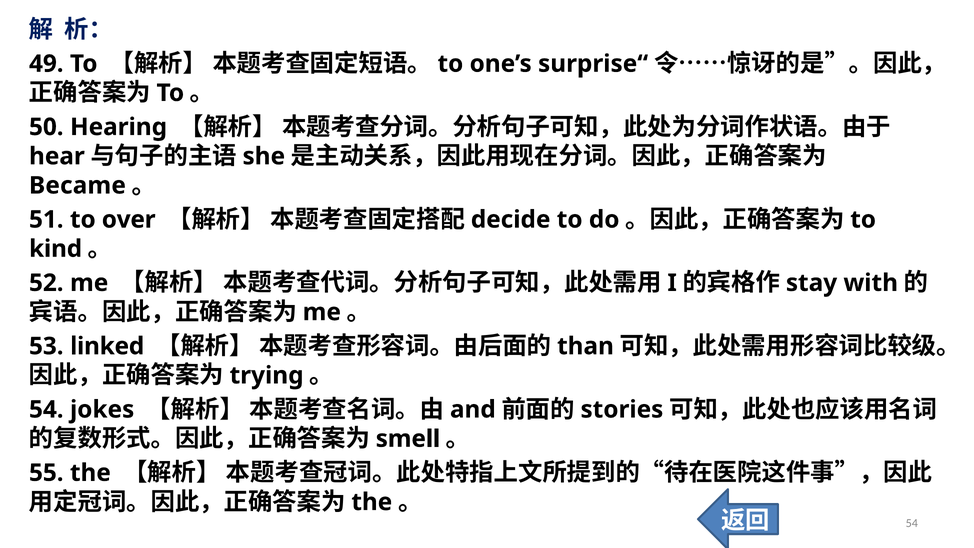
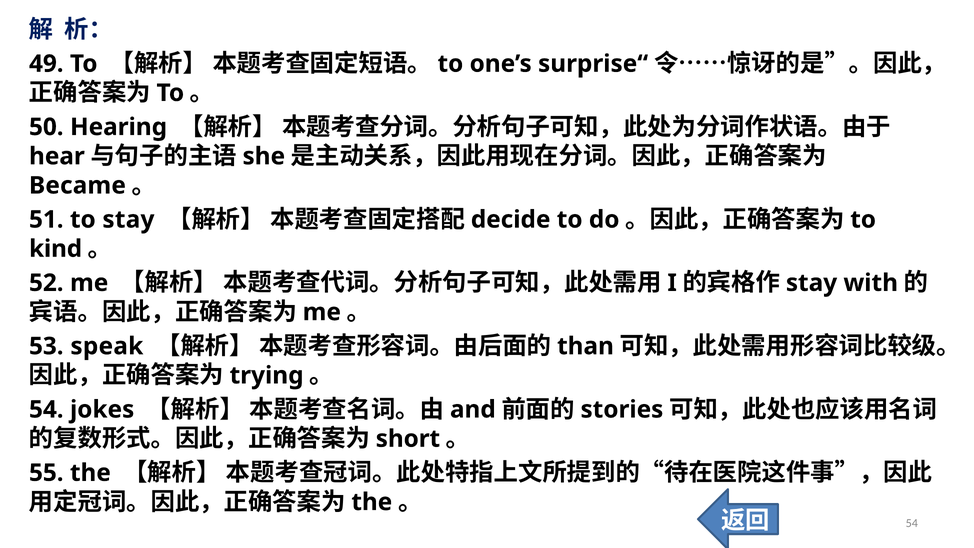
to over: over -> stay
linked: linked -> speak
smell: smell -> short
